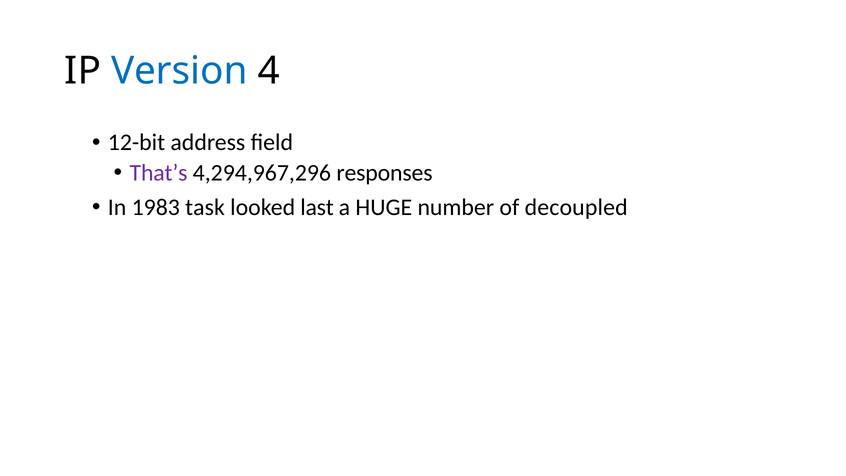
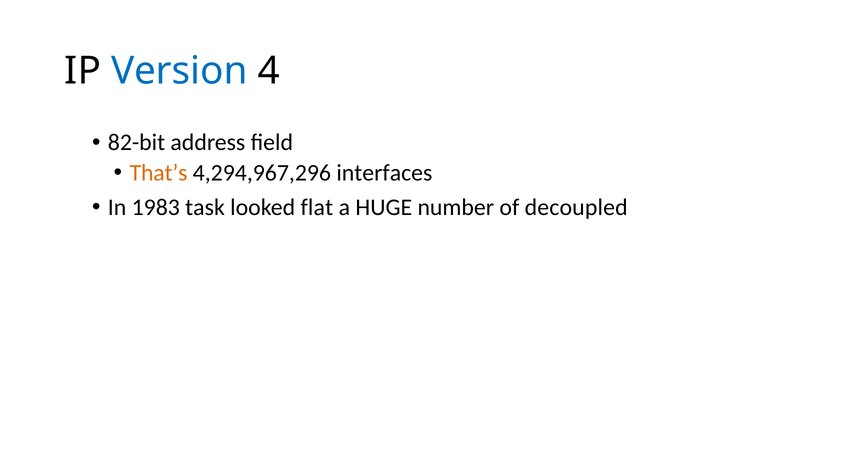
12-bit: 12-bit -> 82-bit
That’s colour: purple -> orange
responses: responses -> interfaces
last: last -> flat
